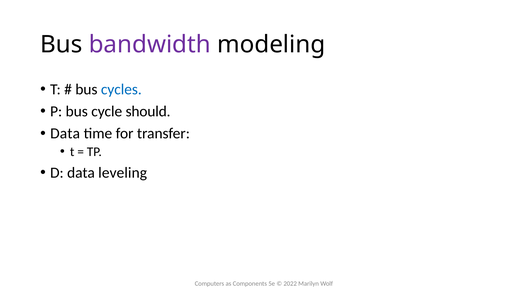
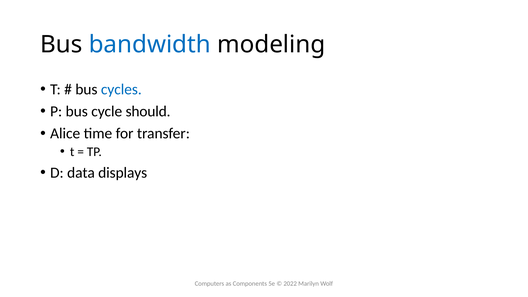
bandwidth colour: purple -> blue
Data at (65, 134): Data -> Alice
leveling: leveling -> displays
